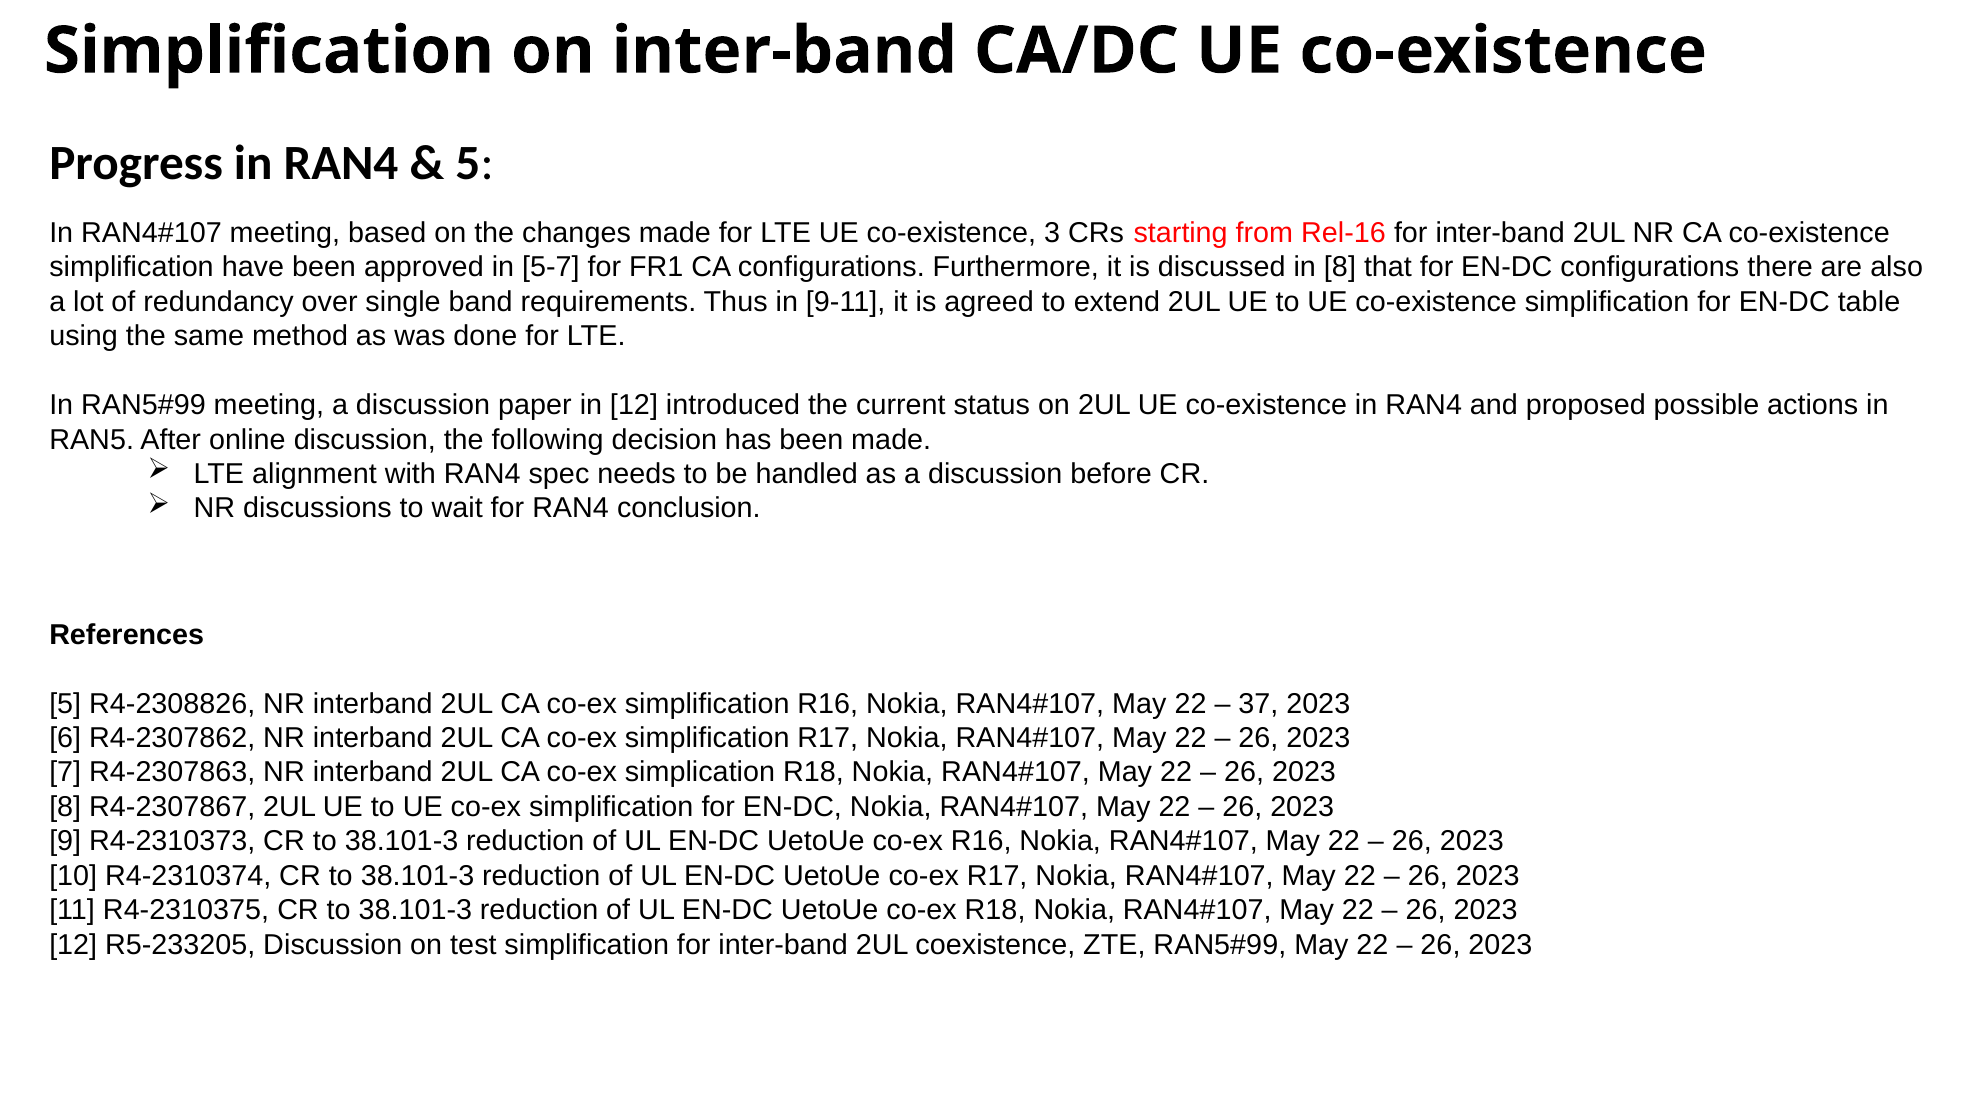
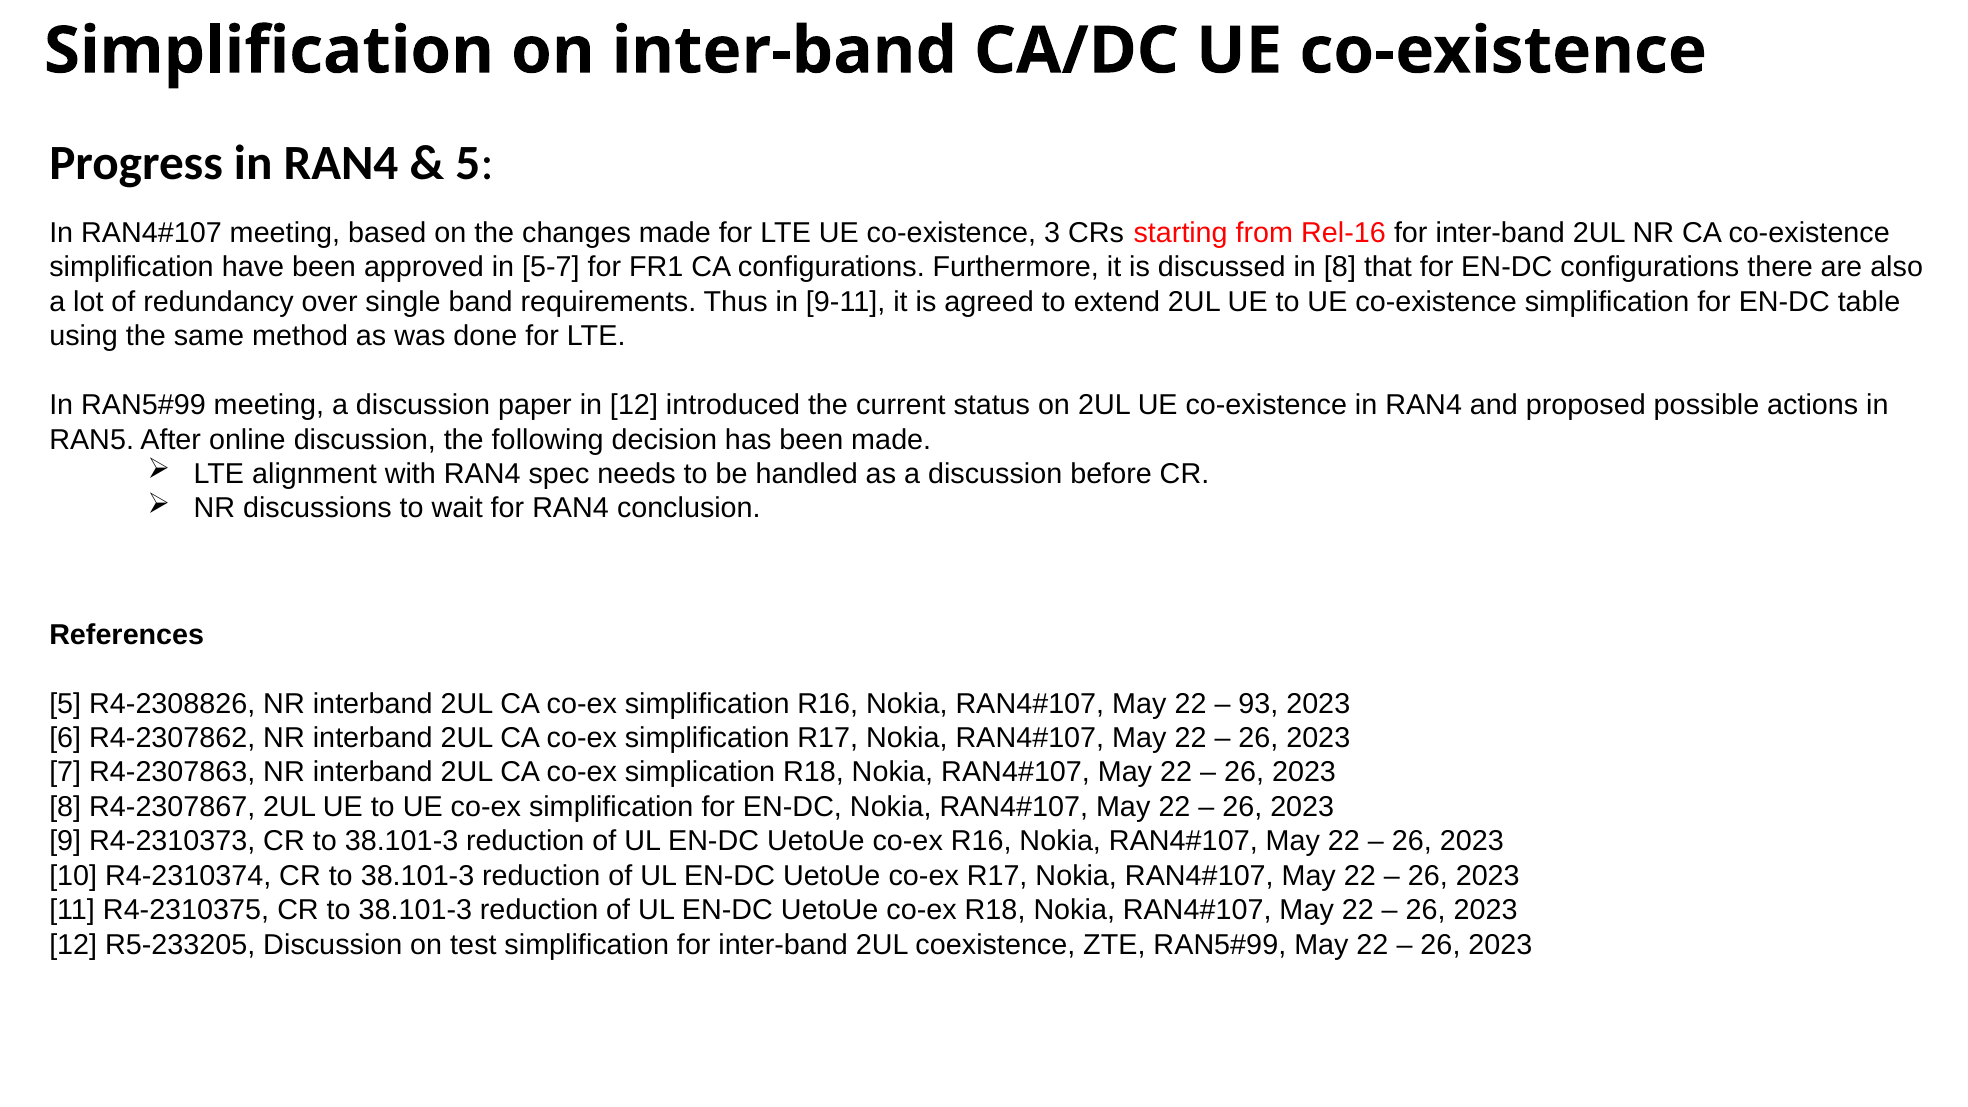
37: 37 -> 93
